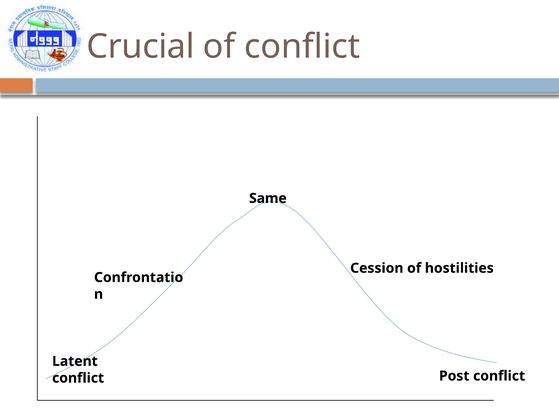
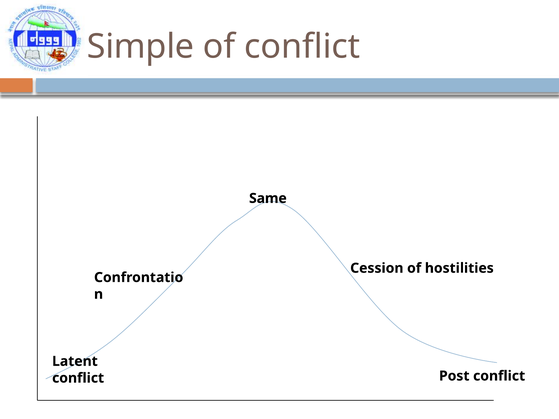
Crucial: Crucial -> Simple
